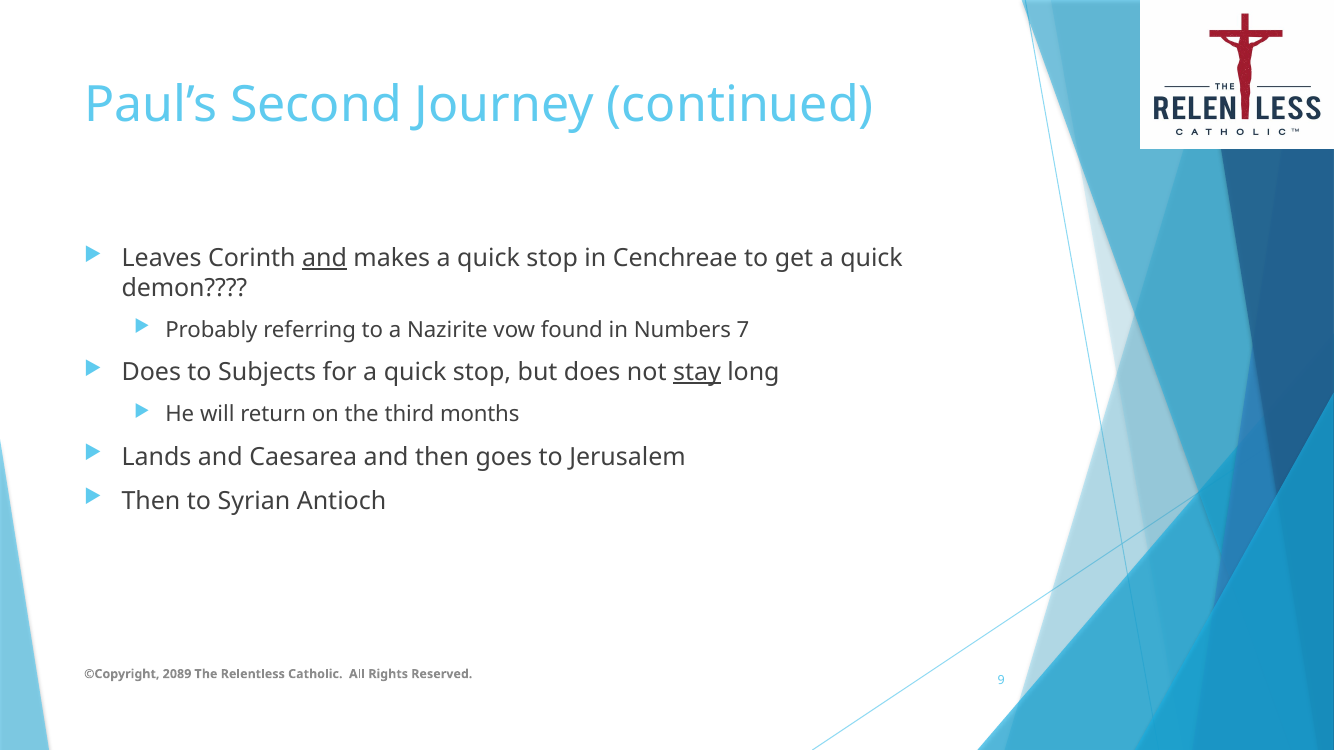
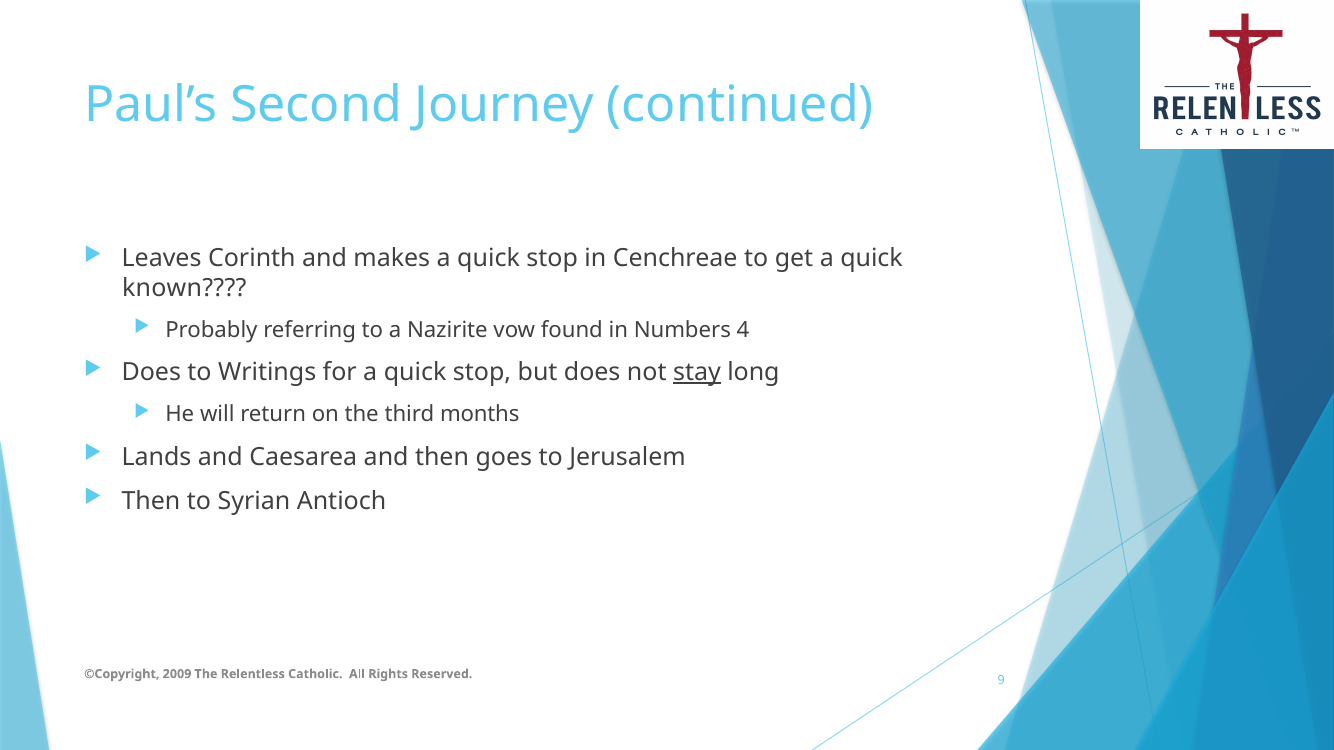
and at (325, 258) underline: present -> none
demon: demon -> known
7: 7 -> 4
Subjects: Subjects -> Writings
2089: 2089 -> 2009
